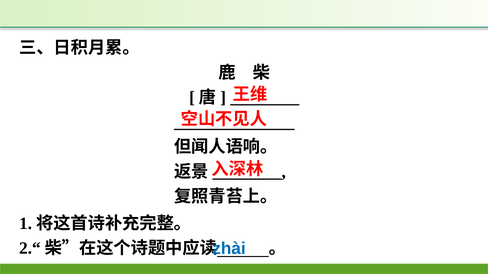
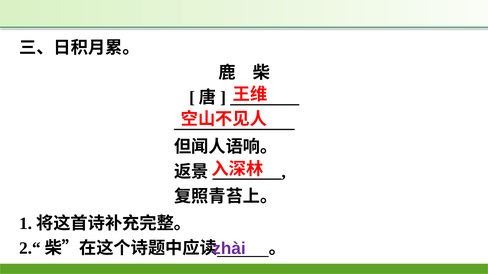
zhài colour: blue -> purple
